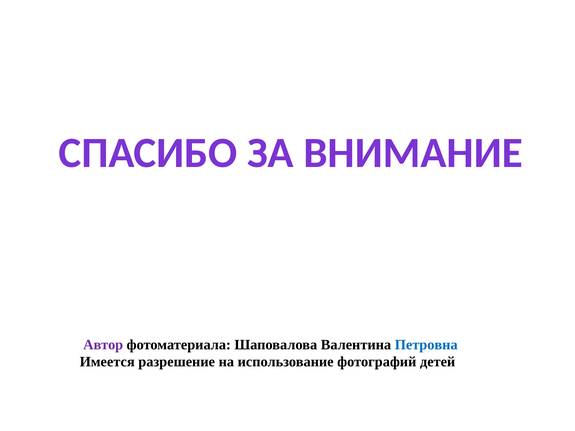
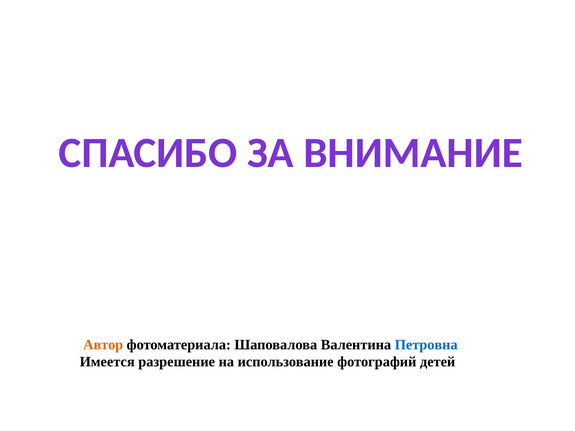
Автор colour: purple -> orange
